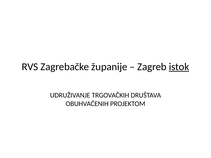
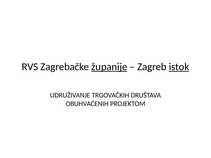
županije underline: none -> present
